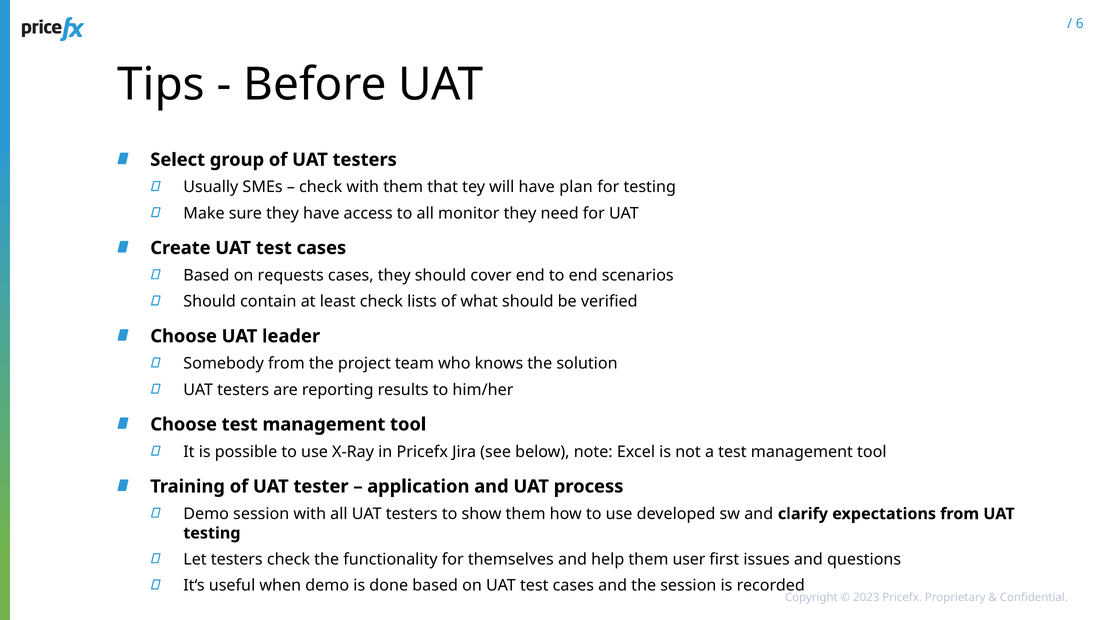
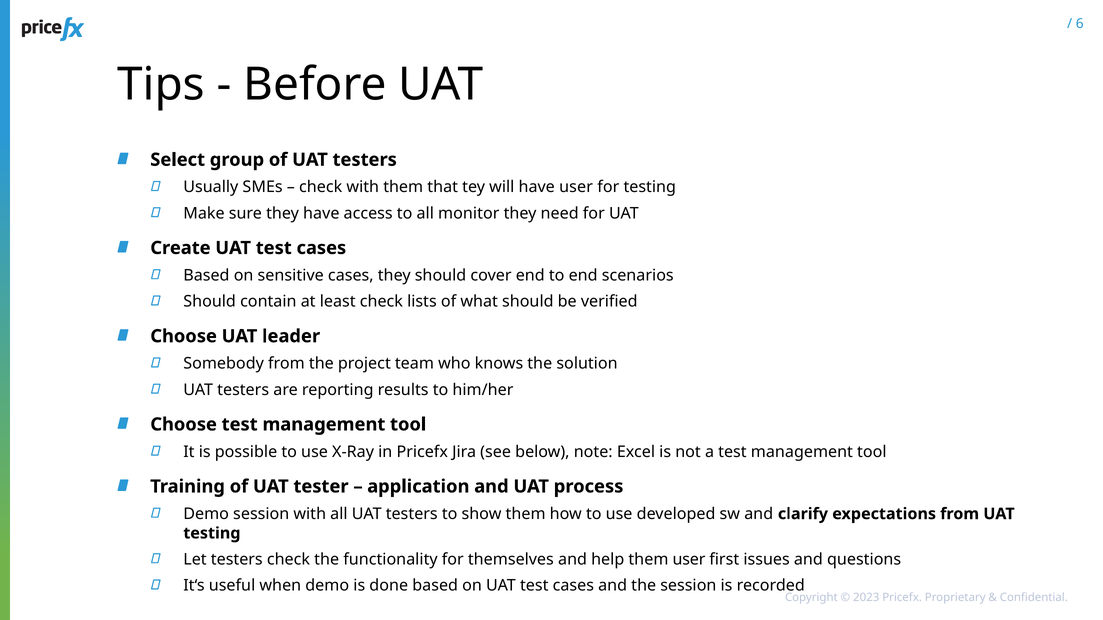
have plan: plan -> user
requests: requests -> sensitive
